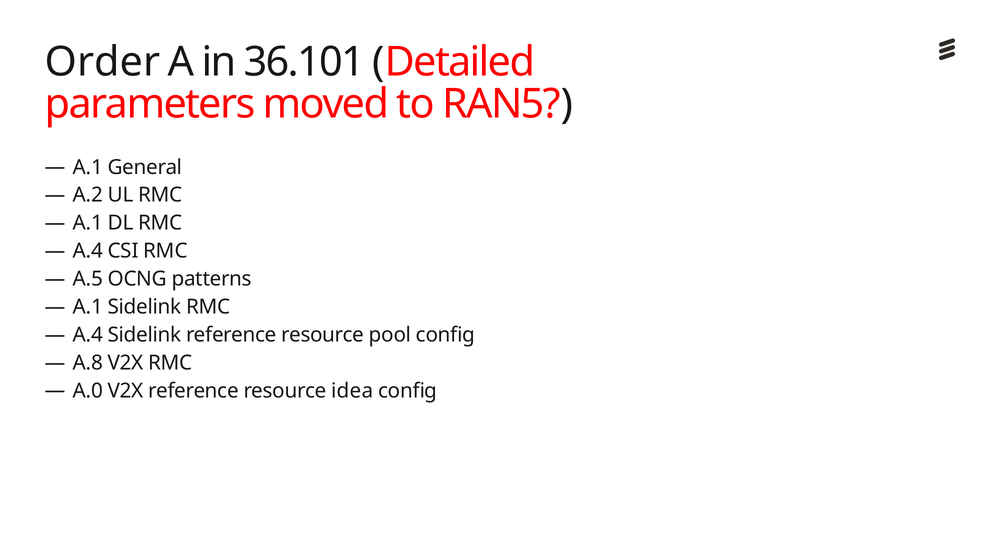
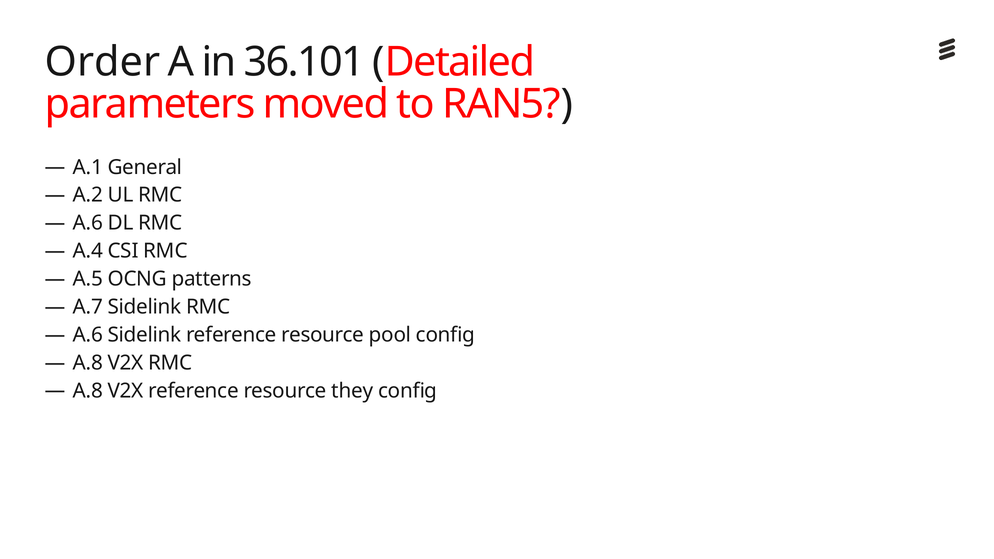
A.1 at (88, 223): A.1 -> A.6
A.1 at (88, 307): A.1 -> A.7
A.4 at (88, 335): A.4 -> A.6
A.0 at (88, 391): A.0 -> A.8
idea: idea -> they
